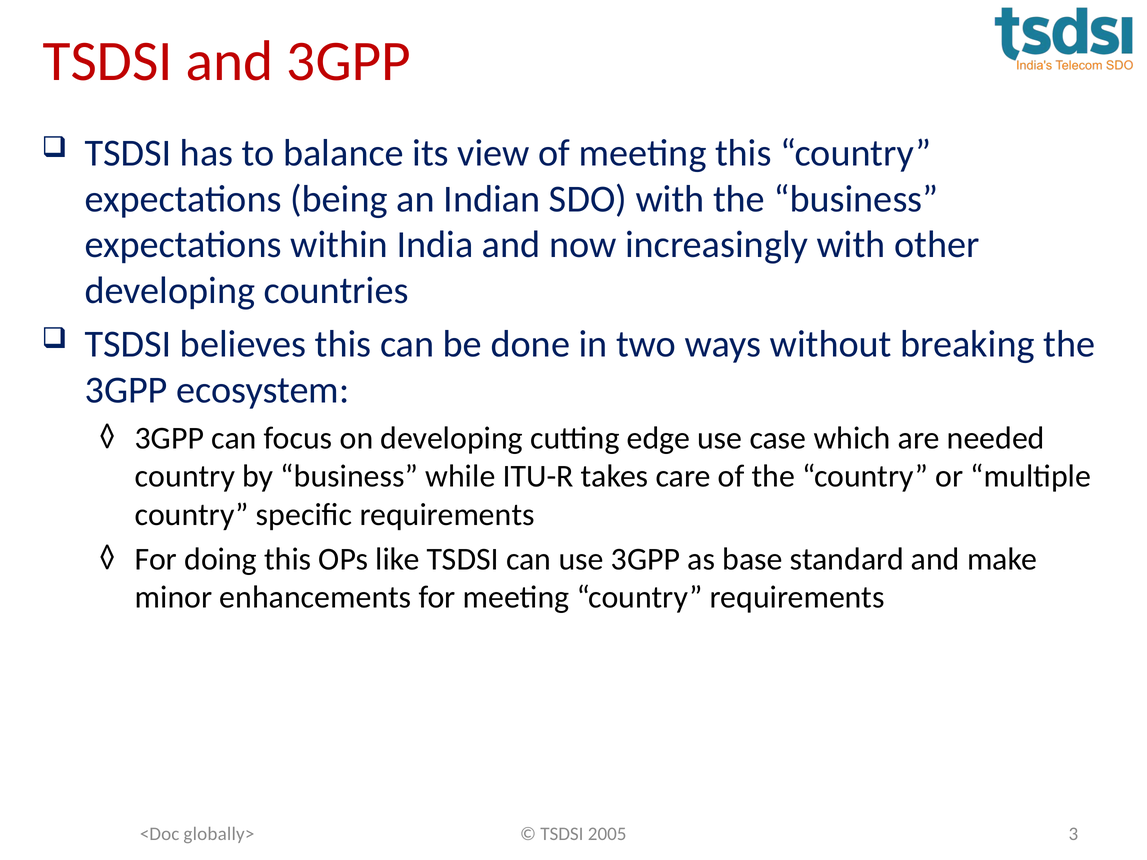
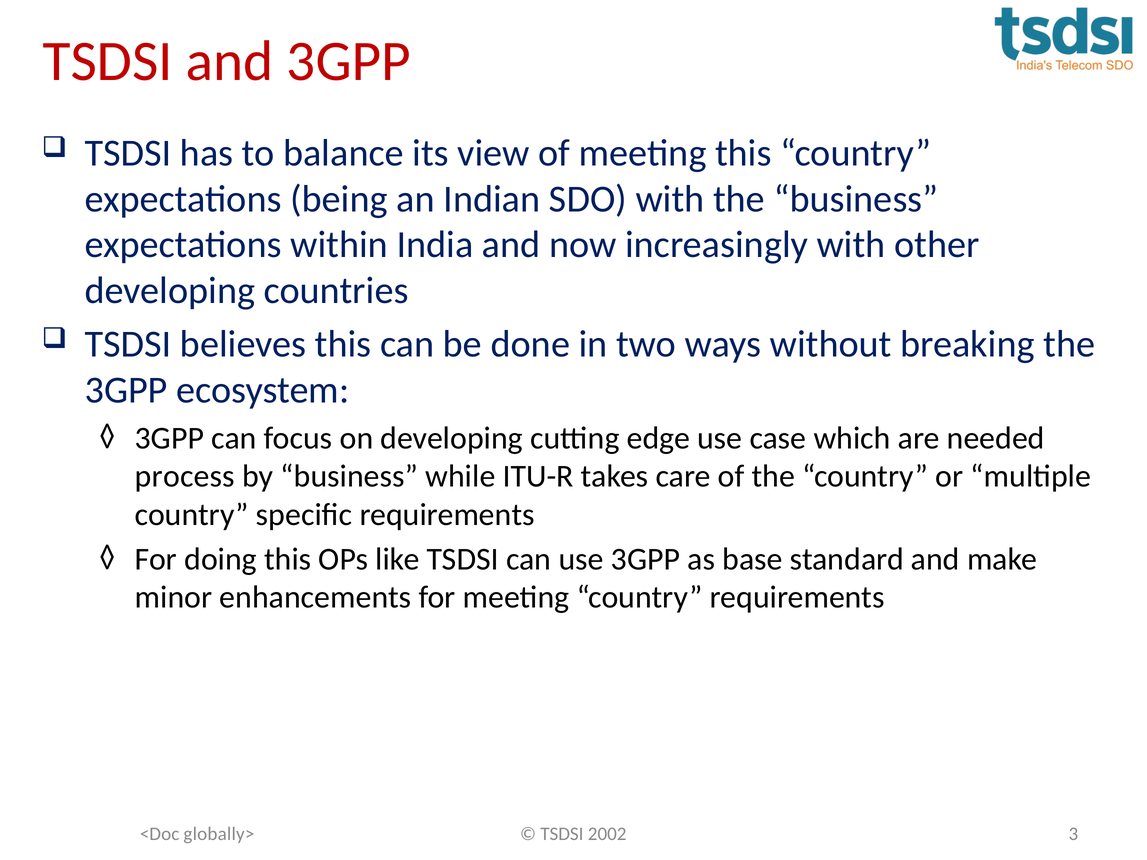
country at (185, 476): country -> process
2005: 2005 -> 2002
